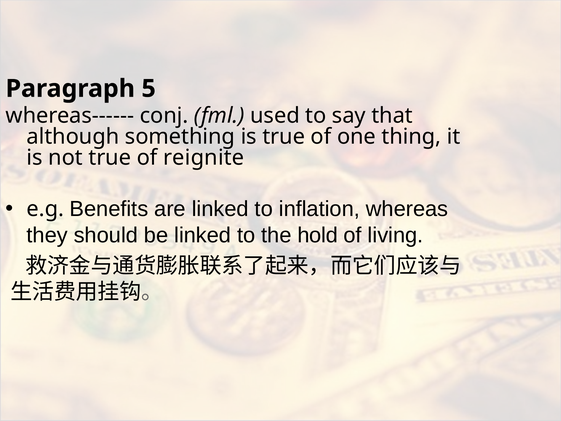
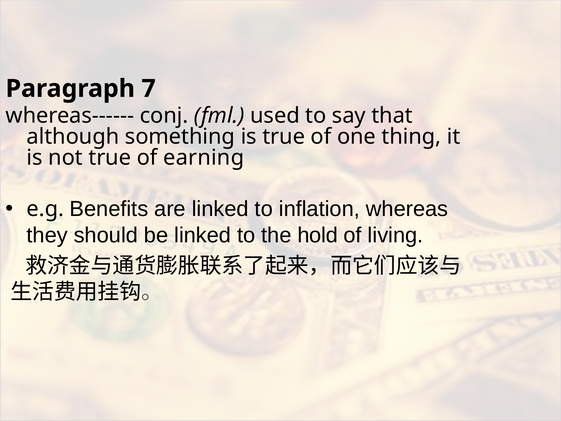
5: 5 -> 7
reignite: reignite -> earning
